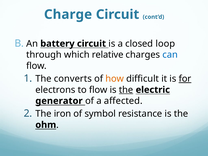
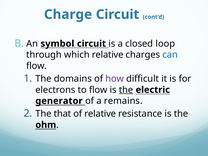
battery: battery -> symbol
converts: converts -> domains
how colour: orange -> purple
for underline: present -> none
affected: affected -> remains
iron: iron -> that
of symbol: symbol -> relative
